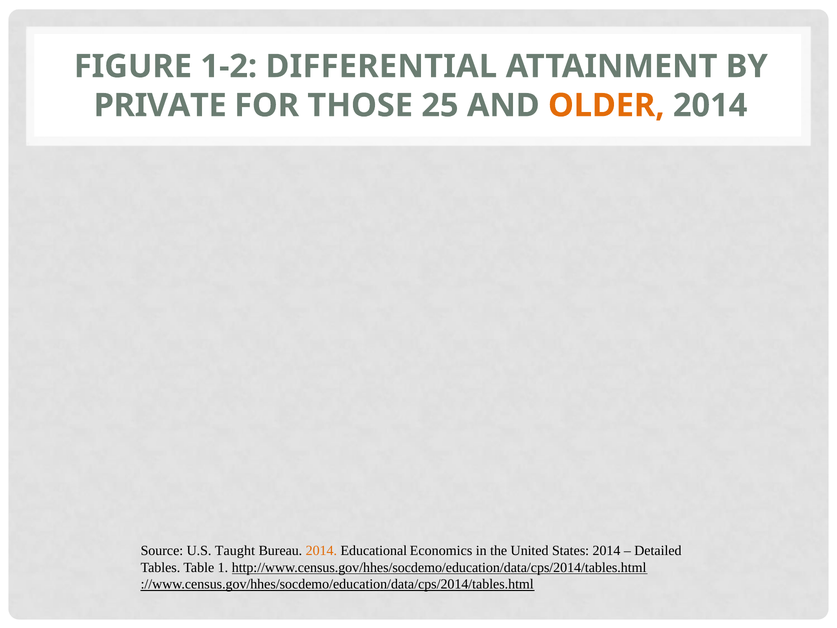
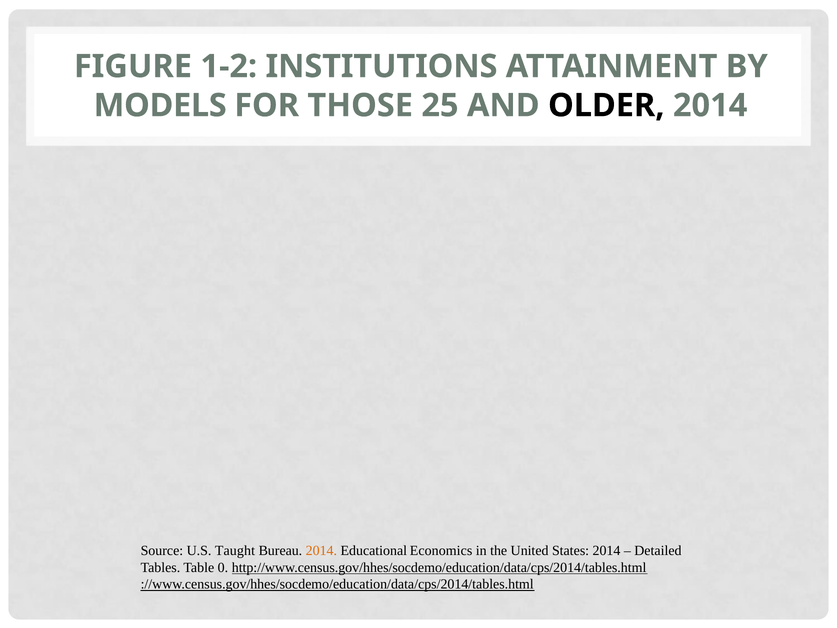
DIFFERENTIAL: DIFFERENTIAL -> INSTITUTIONS
PRIVATE: PRIVATE -> MODELS
OLDER colour: orange -> black
1: 1 -> 0
